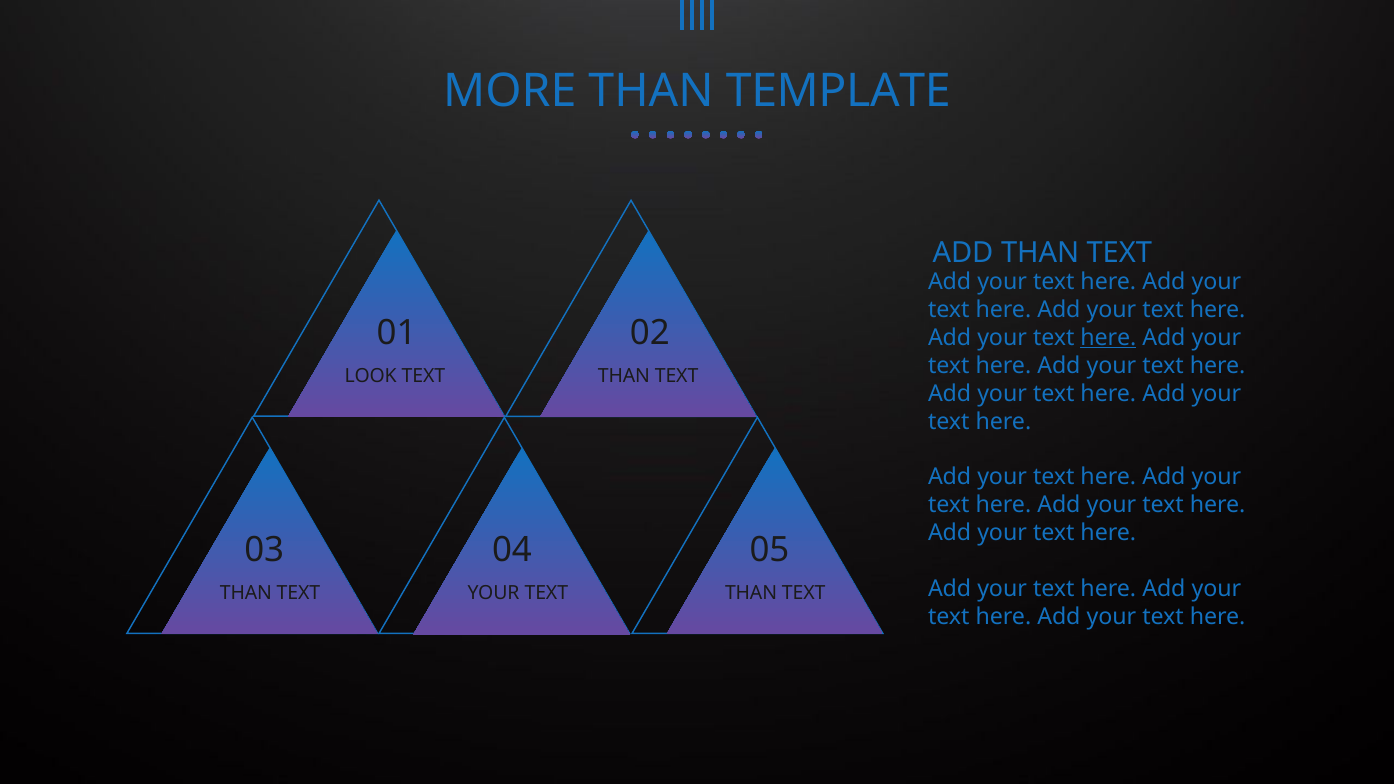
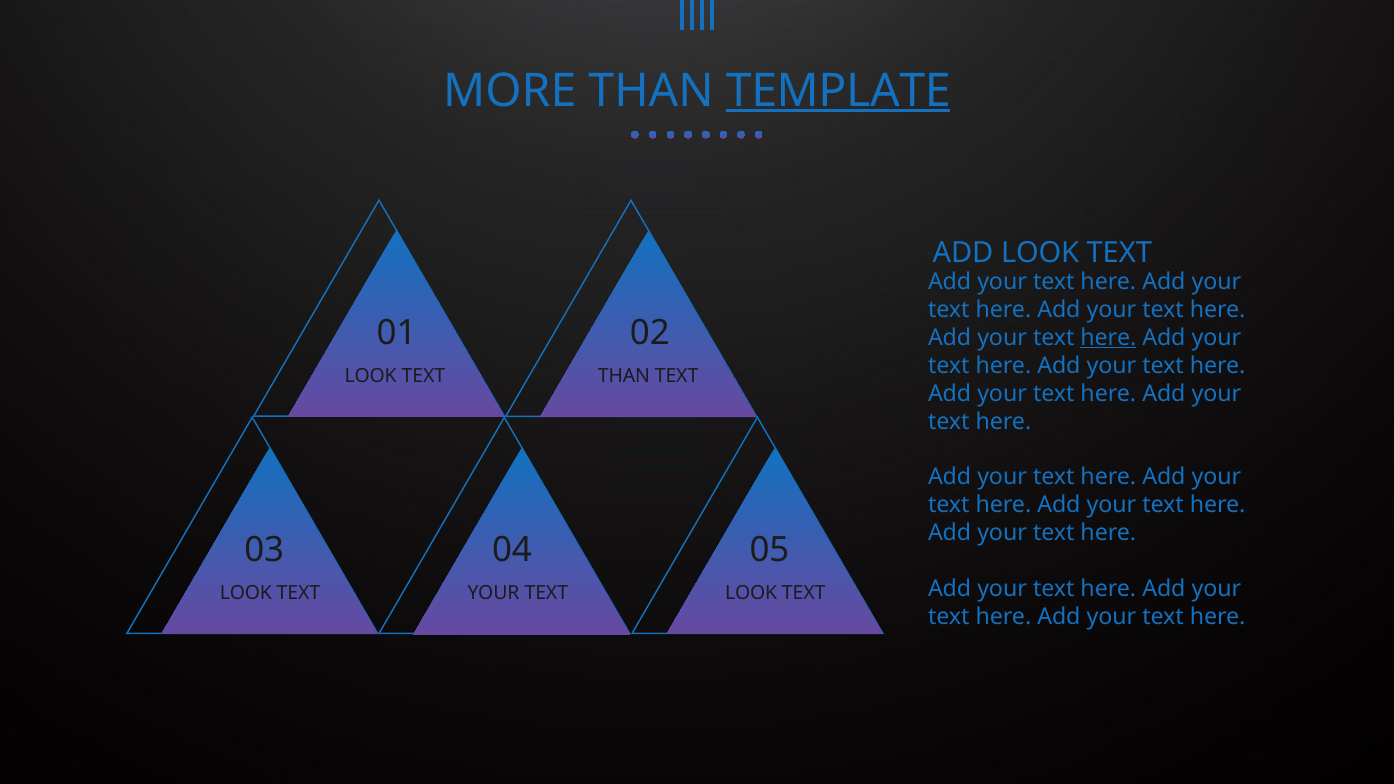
TEMPLATE underline: none -> present
ADD THAN: THAN -> LOOK
THAN at (246, 593): THAN -> LOOK
THAN at (751, 593): THAN -> LOOK
